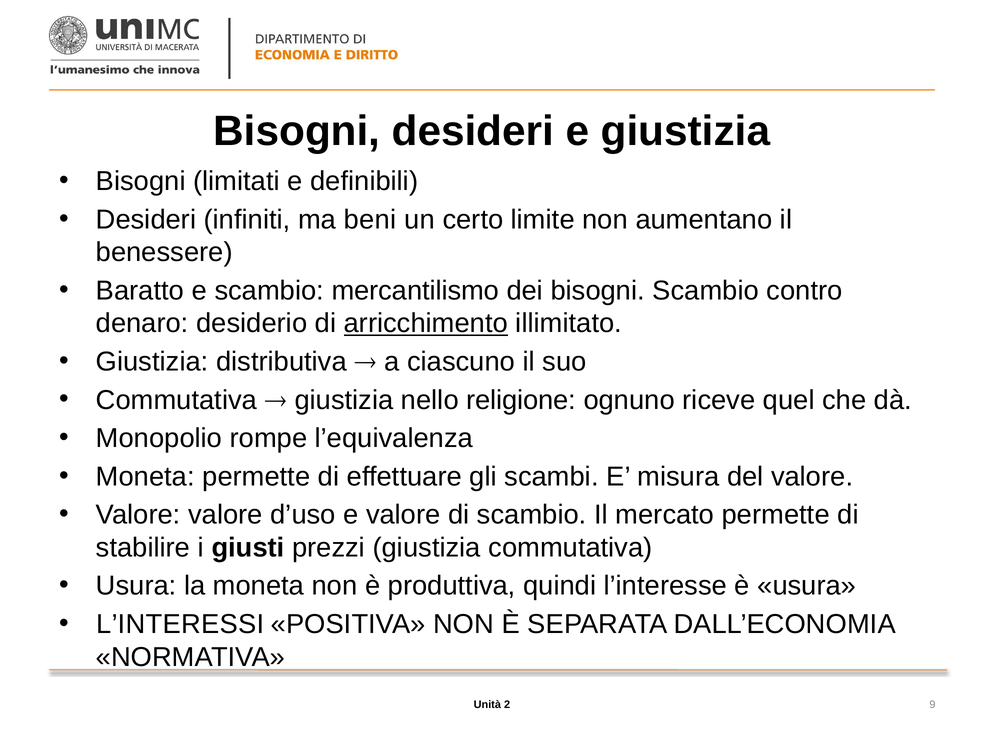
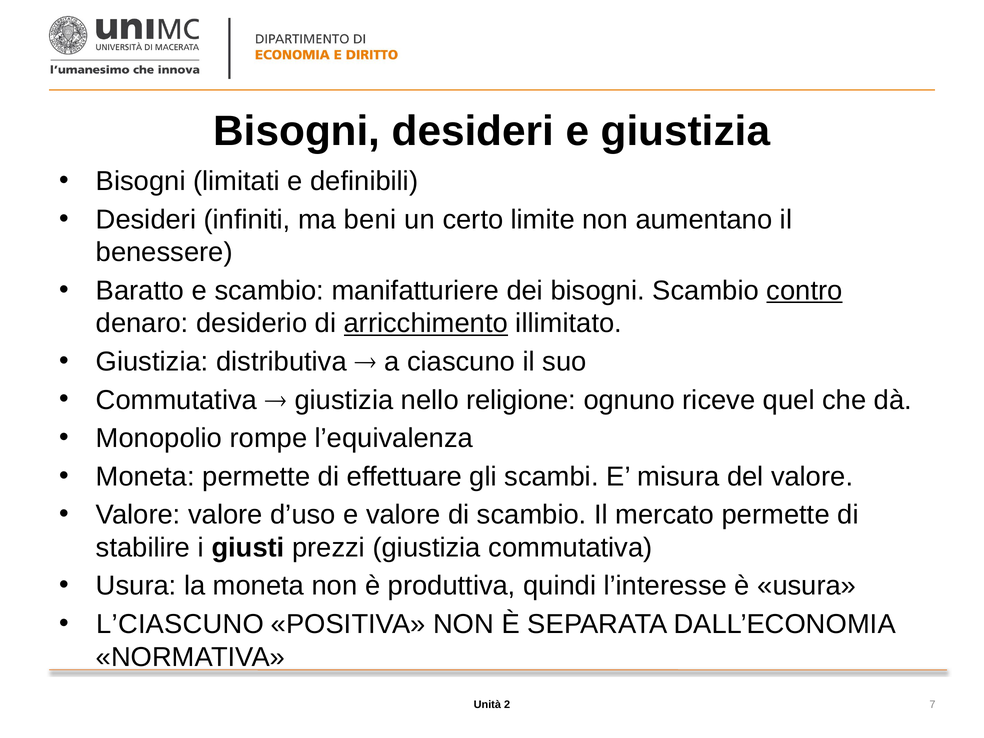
mercantilismo: mercantilismo -> manifatturiere
contro underline: none -> present
L’INTERESSI: L’INTERESSI -> L’CIASCUNO
9: 9 -> 7
